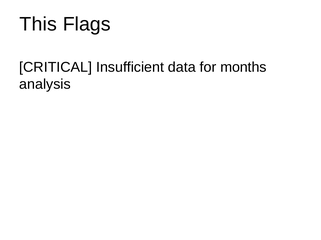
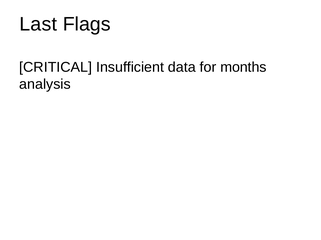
This: This -> Last
